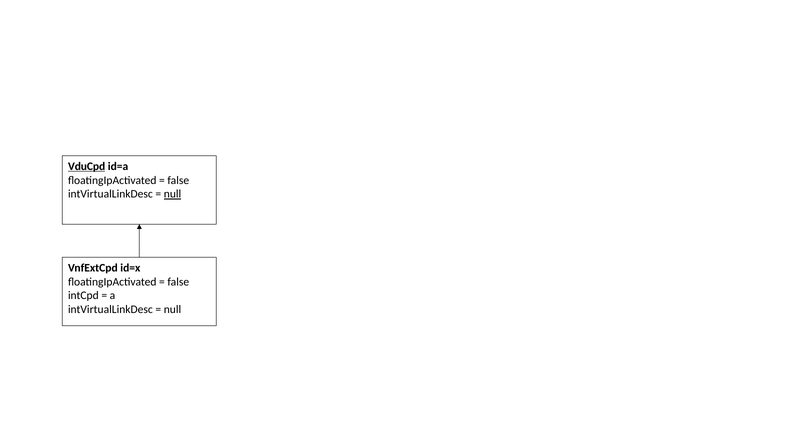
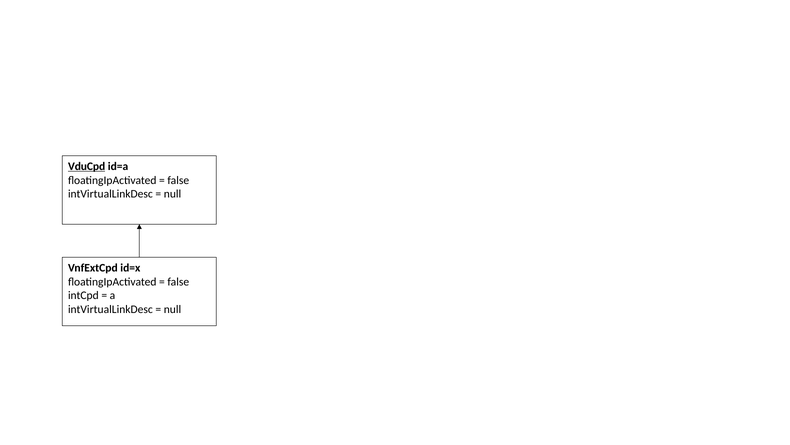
null at (173, 194) underline: present -> none
